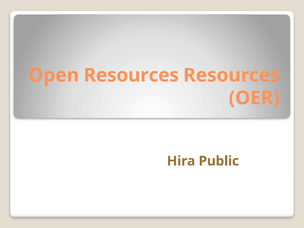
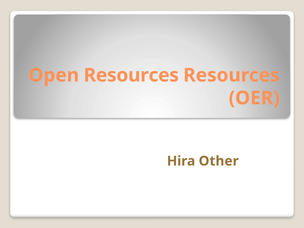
Public: Public -> Other
